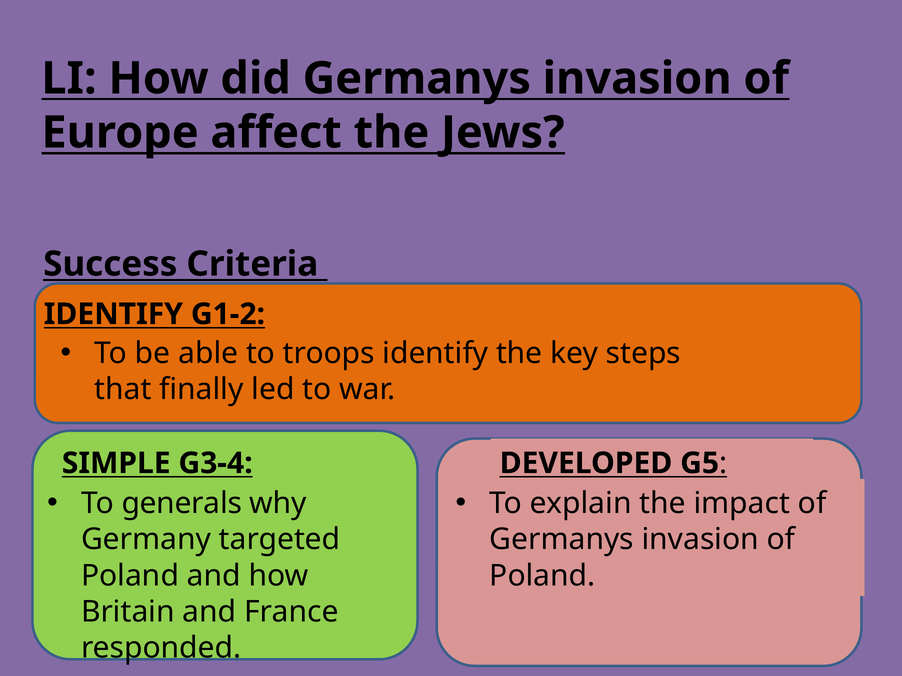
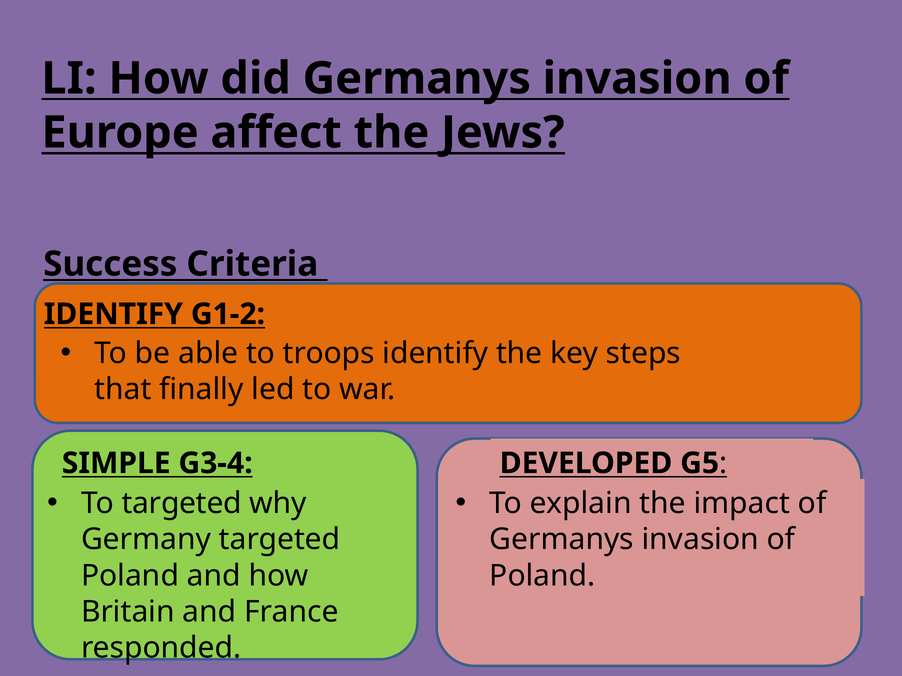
To generals: generals -> targeted
